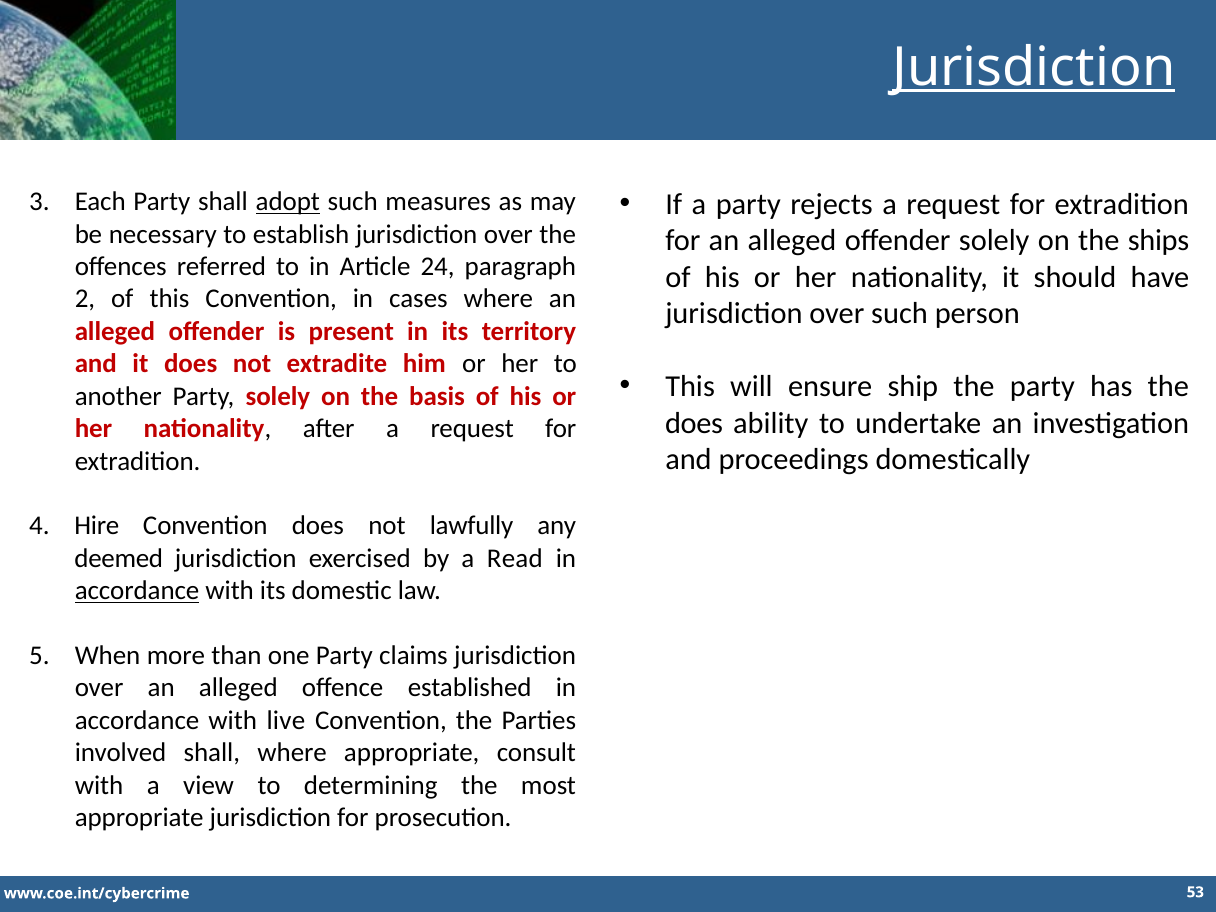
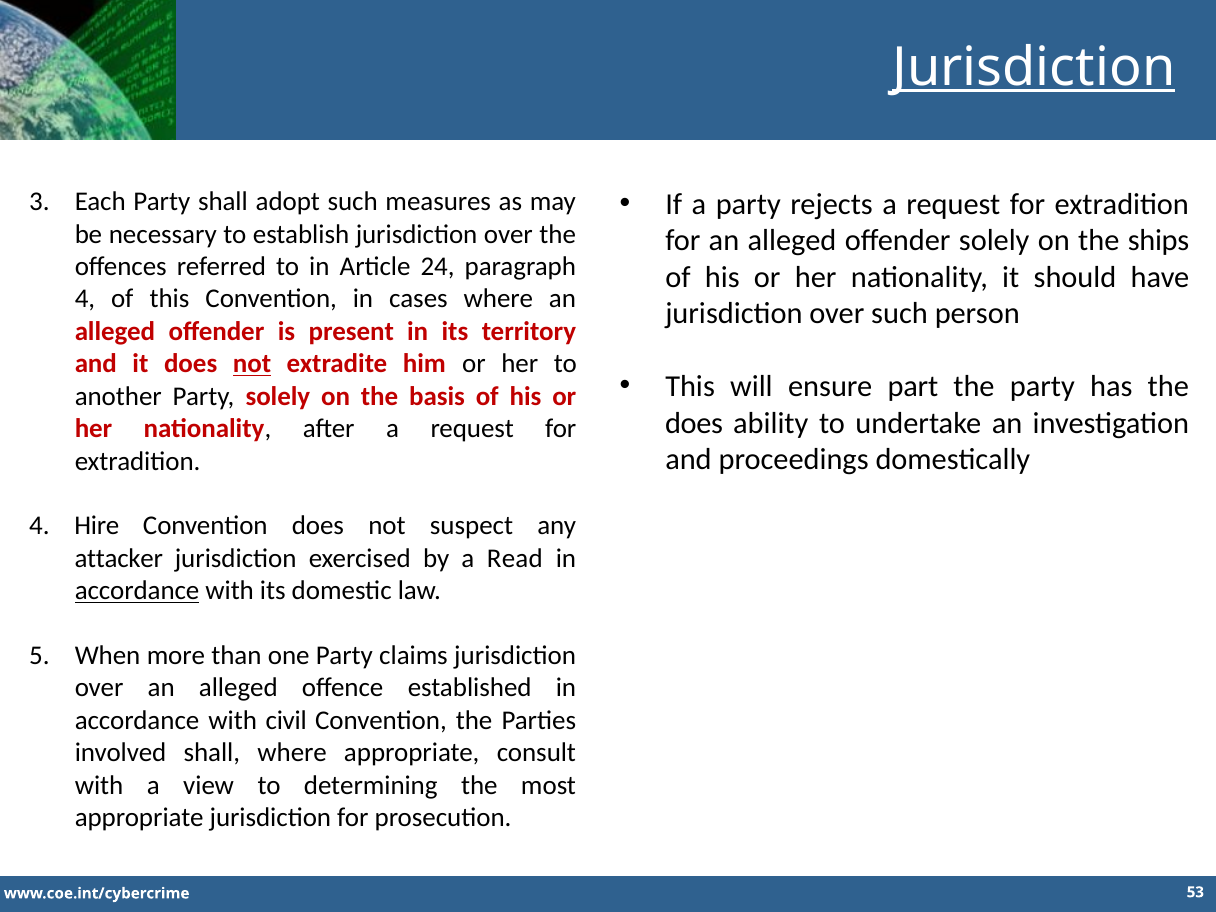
adopt underline: present -> none
2 at (85, 299): 2 -> 4
not at (252, 364) underline: none -> present
ship: ship -> part
lawfully: lawfully -> suspect
deemed: deemed -> attacker
live: live -> civil
